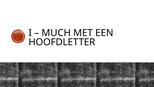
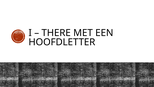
MUCH: MUCH -> THERE
